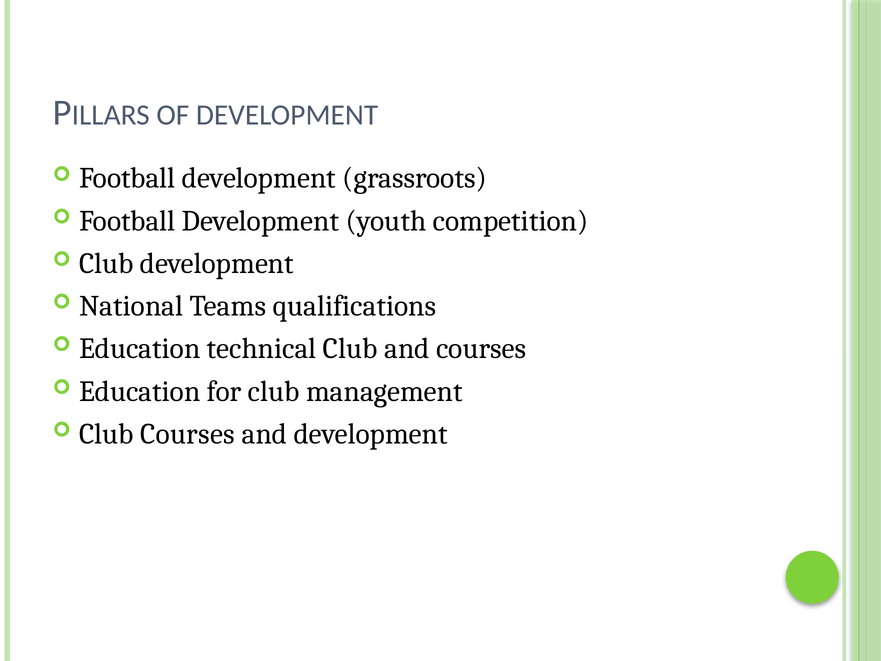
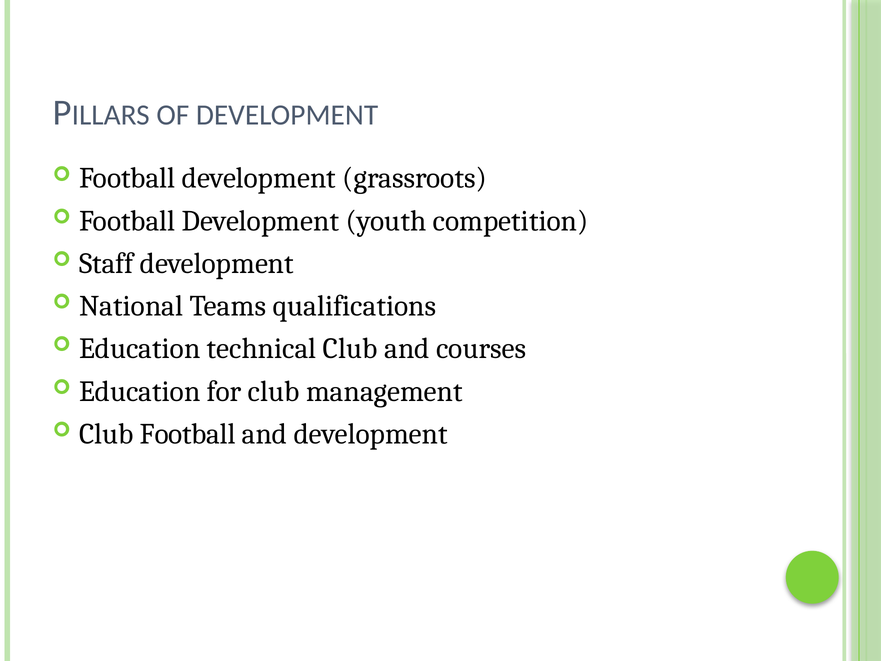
Club at (106, 263): Club -> Staff
Club Courses: Courses -> Football
